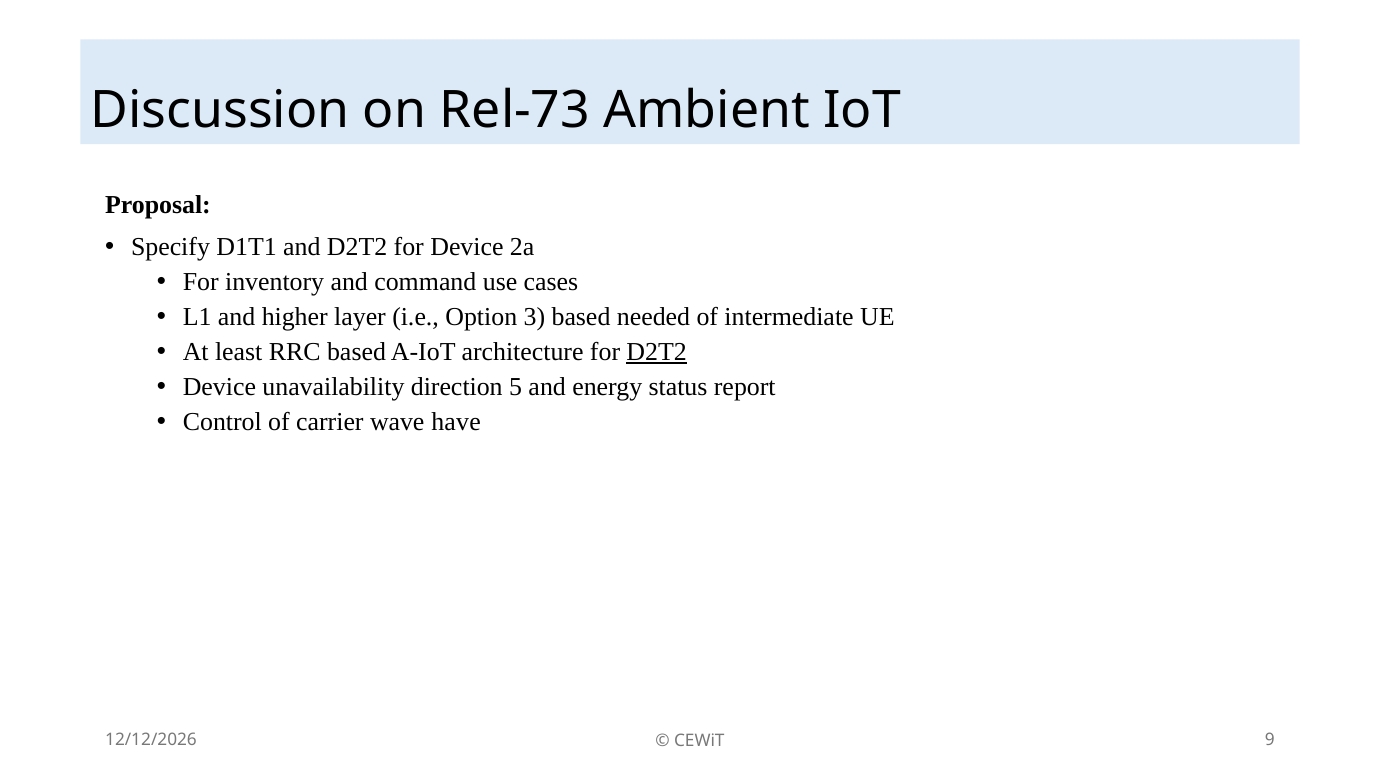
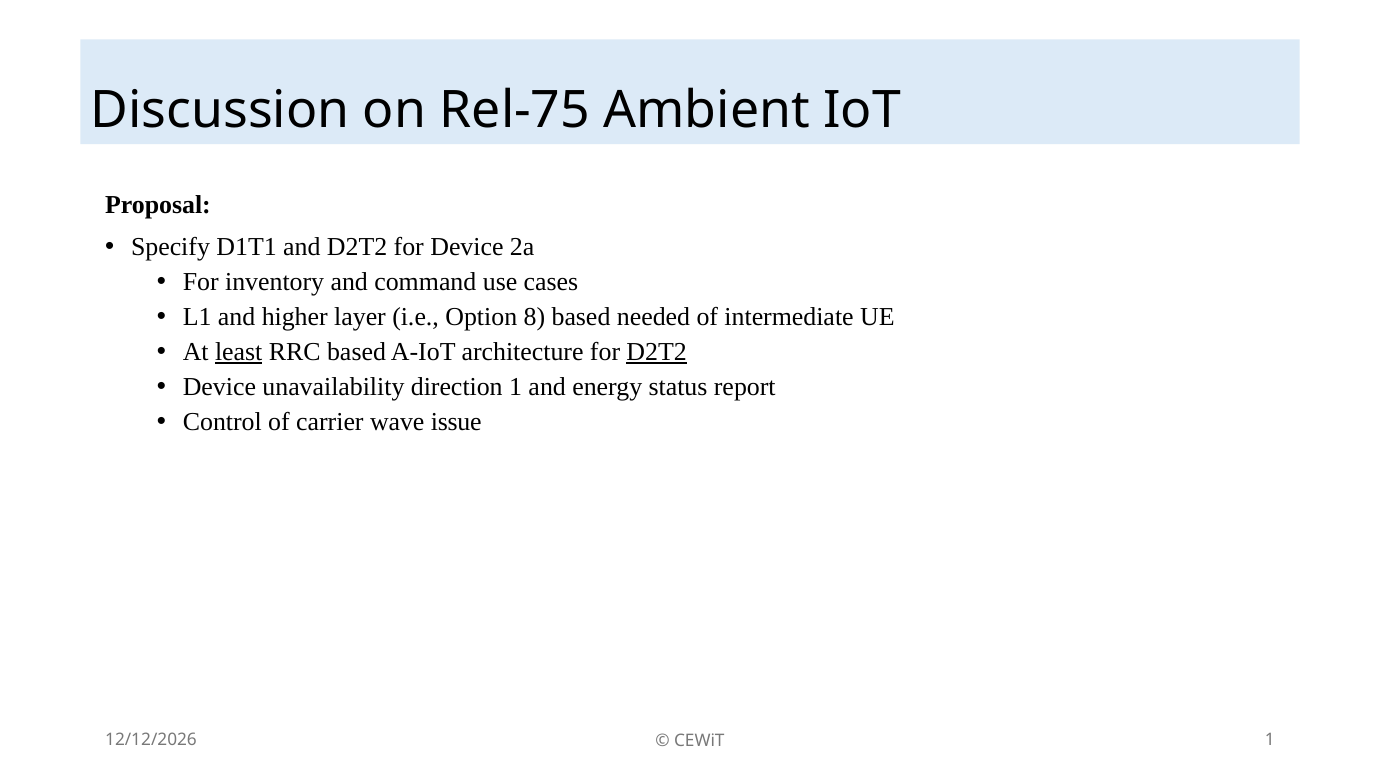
Rel-73: Rel-73 -> Rel-75
3: 3 -> 8
least underline: none -> present
direction 5: 5 -> 1
have: have -> issue
9 at (1270, 740): 9 -> 1
